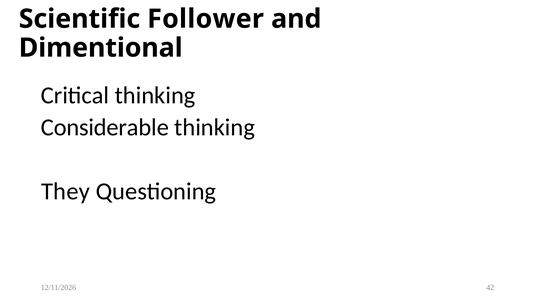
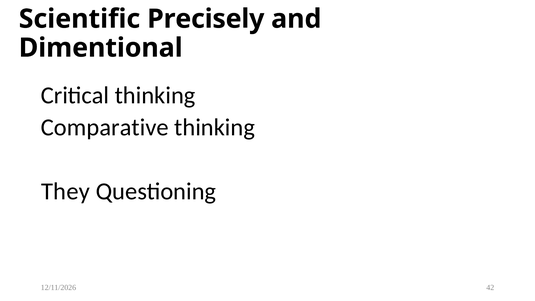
Follower: Follower -> Precisely
Considerable: Considerable -> Comparative
